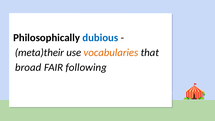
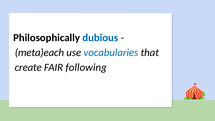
meta)their: meta)their -> meta)each
vocabularies colour: orange -> blue
broad: broad -> create
